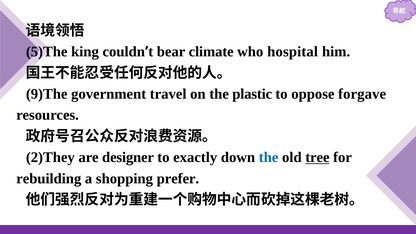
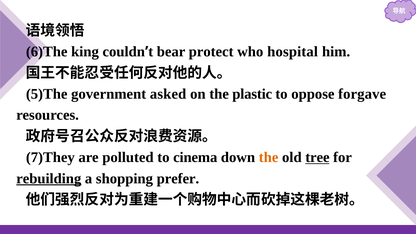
5)The: 5)The -> 6)The
climate: climate -> protect
9)The: 9)The -> 5)The
travel: travel -> asked
2)They: 2)They -> 7)They
designer: designer -> polluted
exactly: exactly -> cinema
the at (269, 157) colour: blue -> orange
rebuilding underline: none -> present
